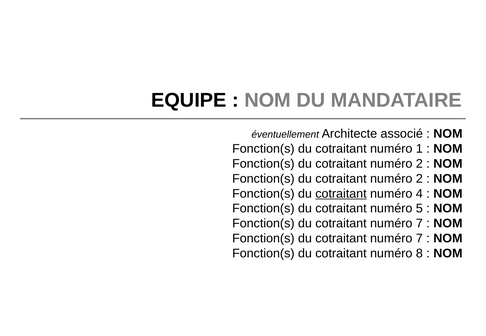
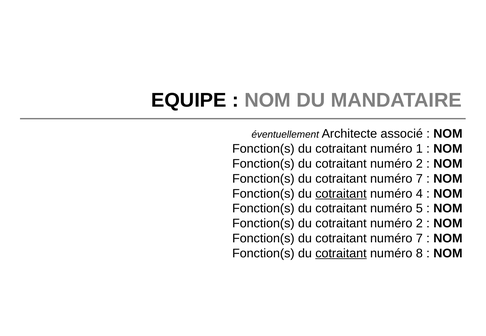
2 at (419, 179): 2 -> 7
7 at (419, 224): 7 -> 2
cotraitant at (341, 254) underline: none -> present
